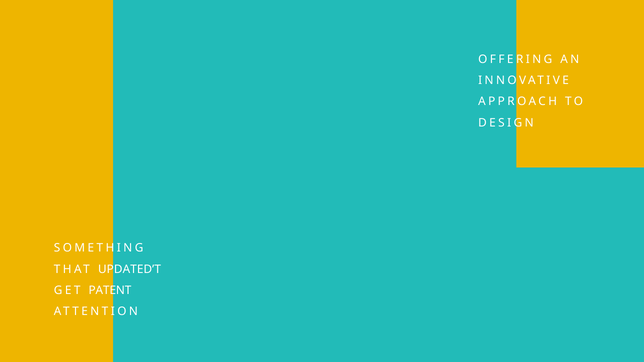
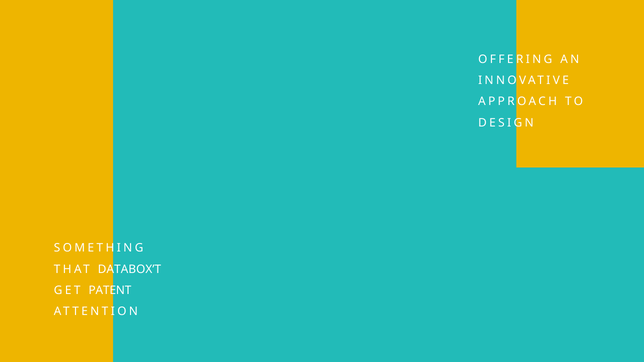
UPDATED’T: UPDATED’T -> DATABOX’T
